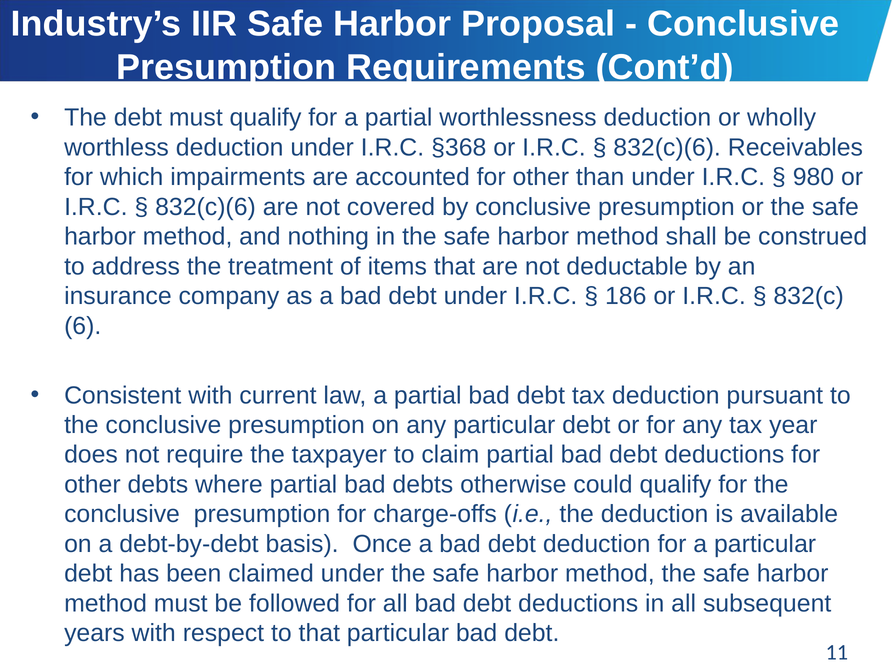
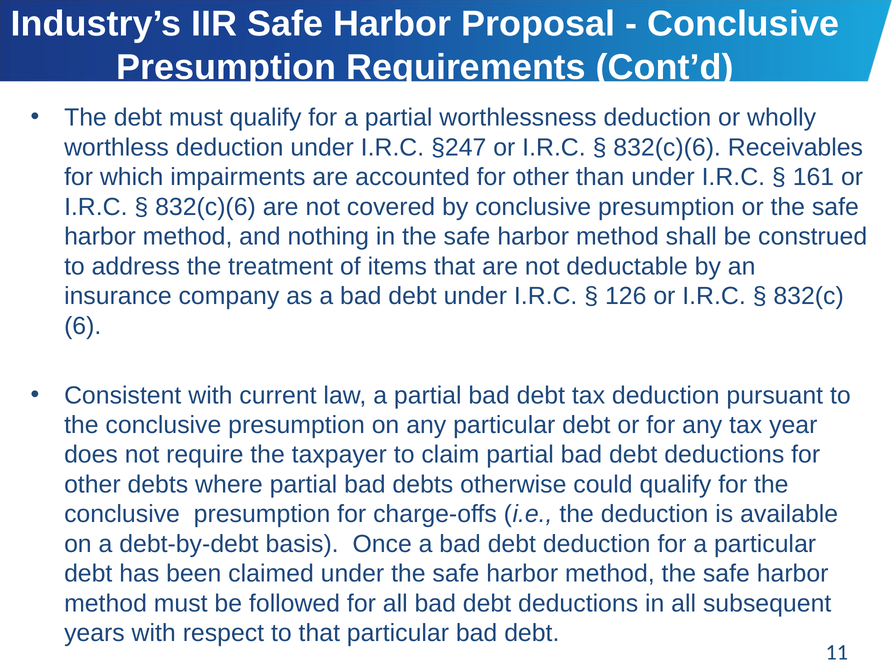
§368: §368 -> §247
980: 980 -> 161
186: 186 -> 126
